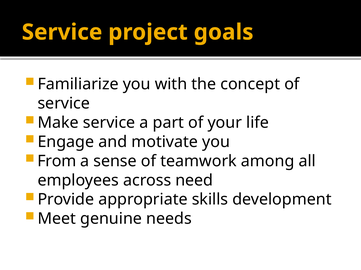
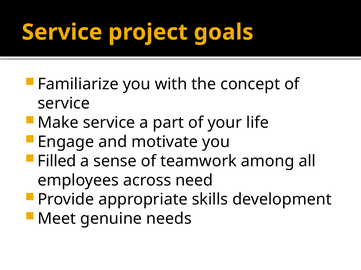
From: From -> Filled
